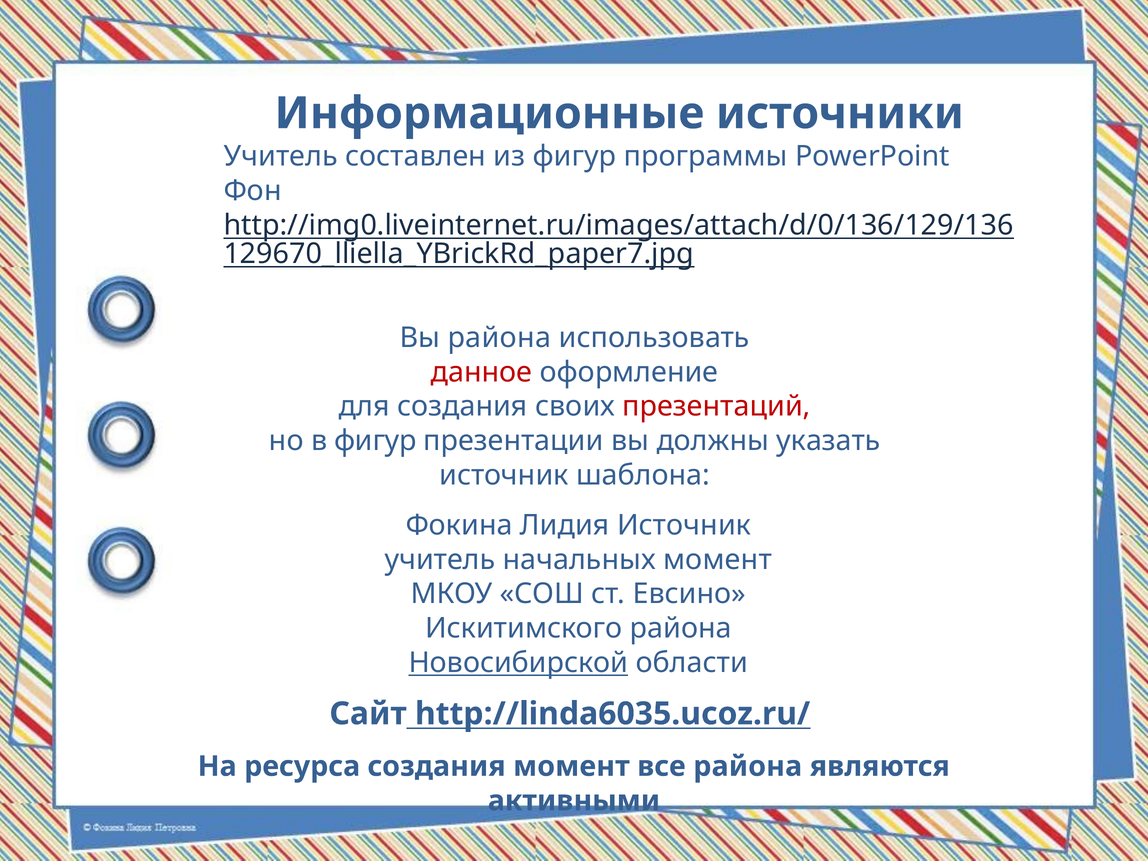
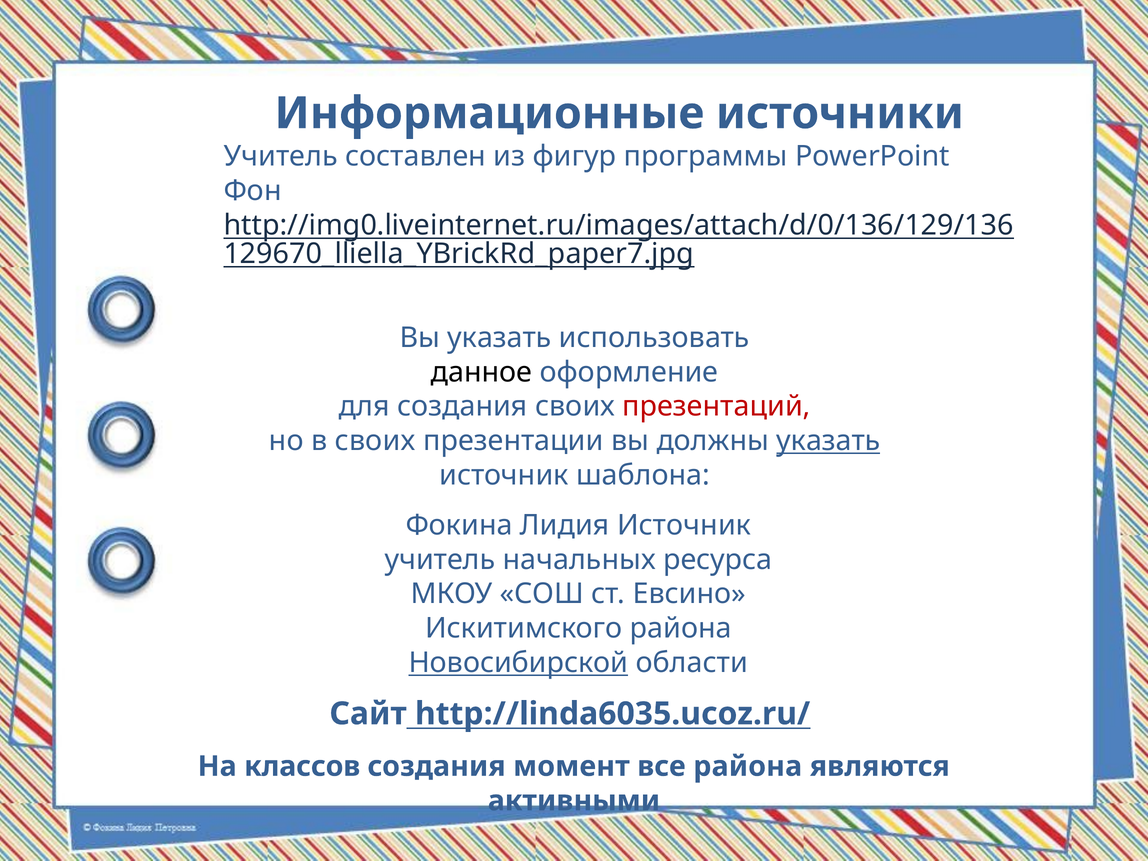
Вы района: района -> указать
данное colour: red -> black
в фигур: фигур -> своих
указать at (828, 441) underline: none -> present
начальных момент: момент -> ресурса
ресурса: ресурса -> классов
